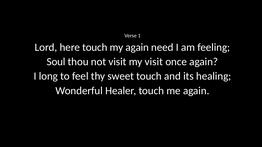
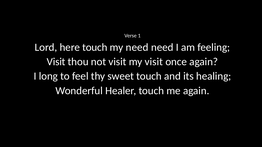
my again: again -> need
Soul at (56, 62): Soul -> Visit
